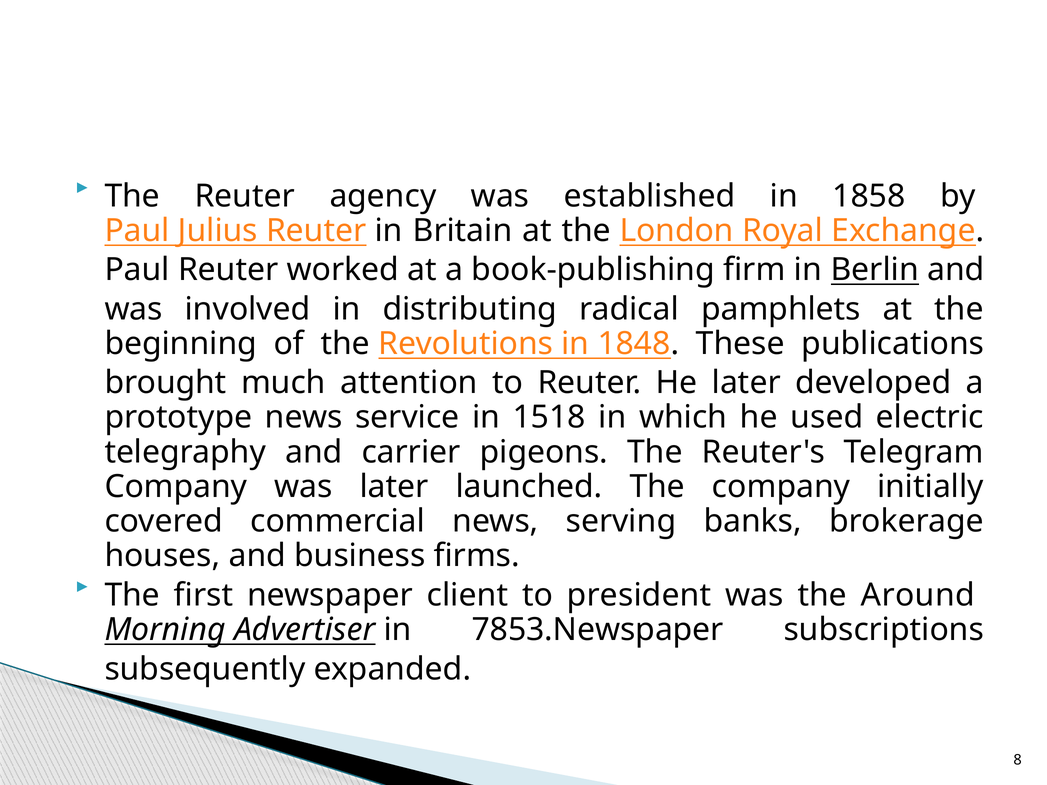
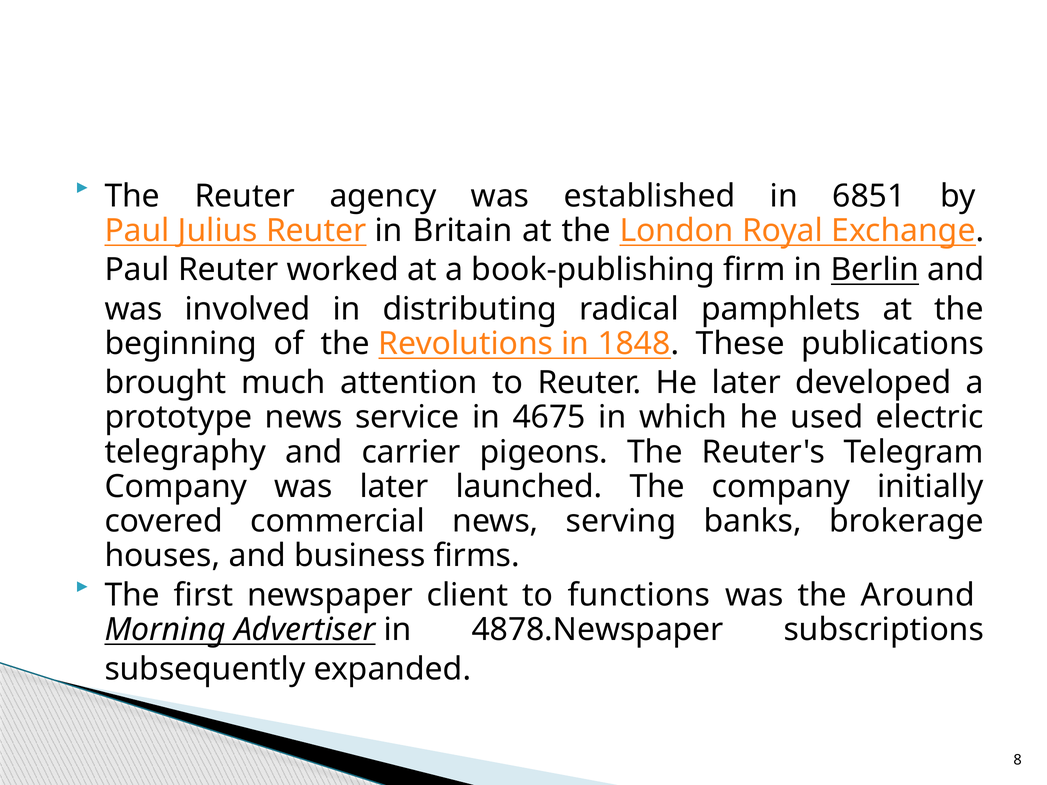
1858: 1858 -> 6851
1518: 1518 -> 4675
president: president -> functions
7853.Newspaper: 7853.Newspaper -> 4878.Newspaper
